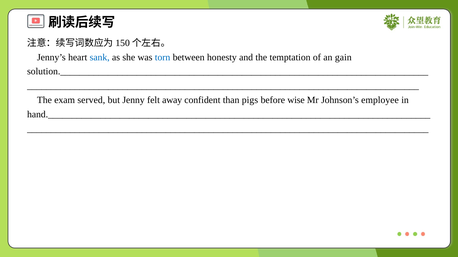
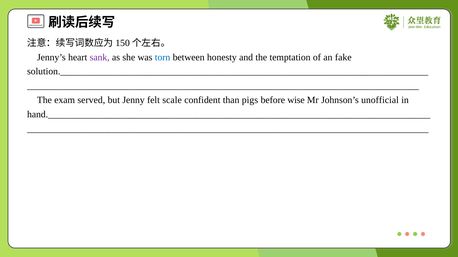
sank colour: blue -> purple
gain: gain -> fake
away: away -> scale
employee: employee -> unofficial
